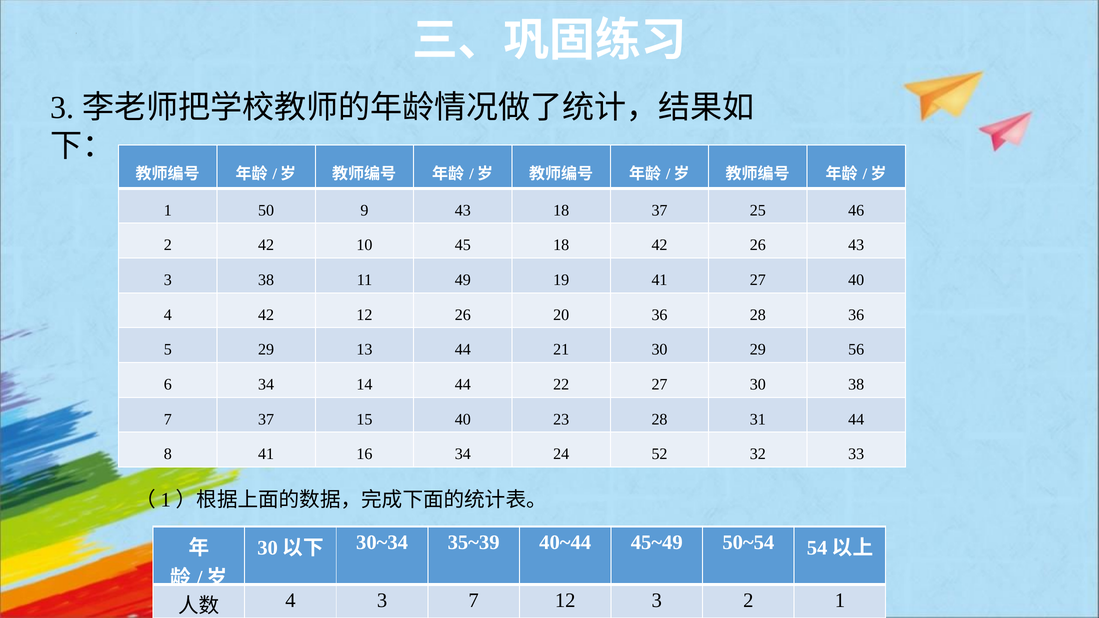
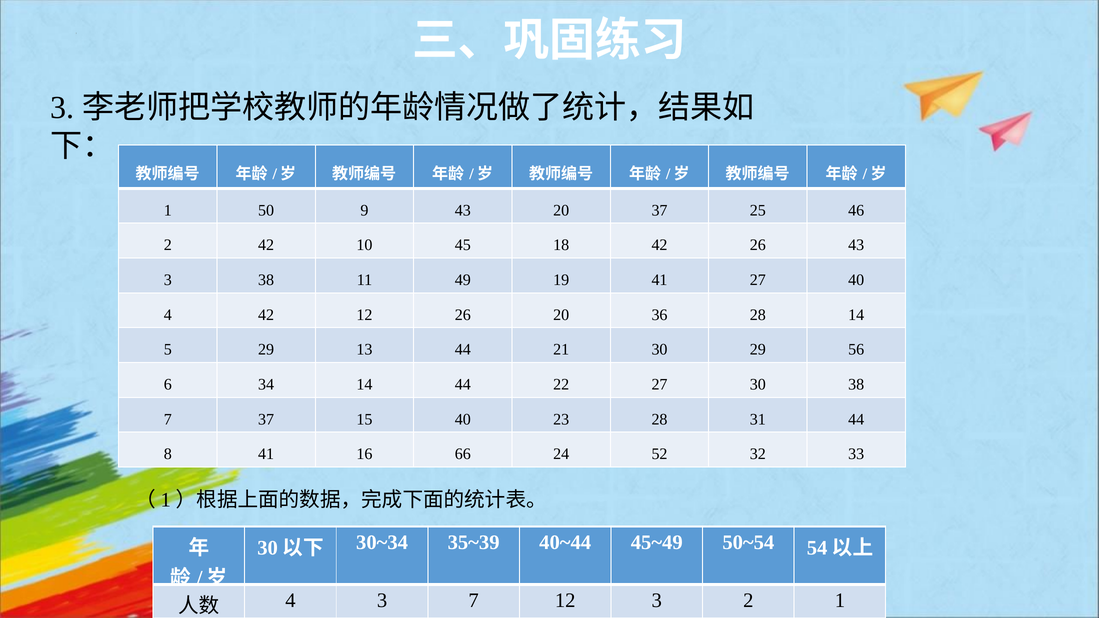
43 18: 18 -> 20
28 36: 36 -> 14
16 34: 34 -> 66
